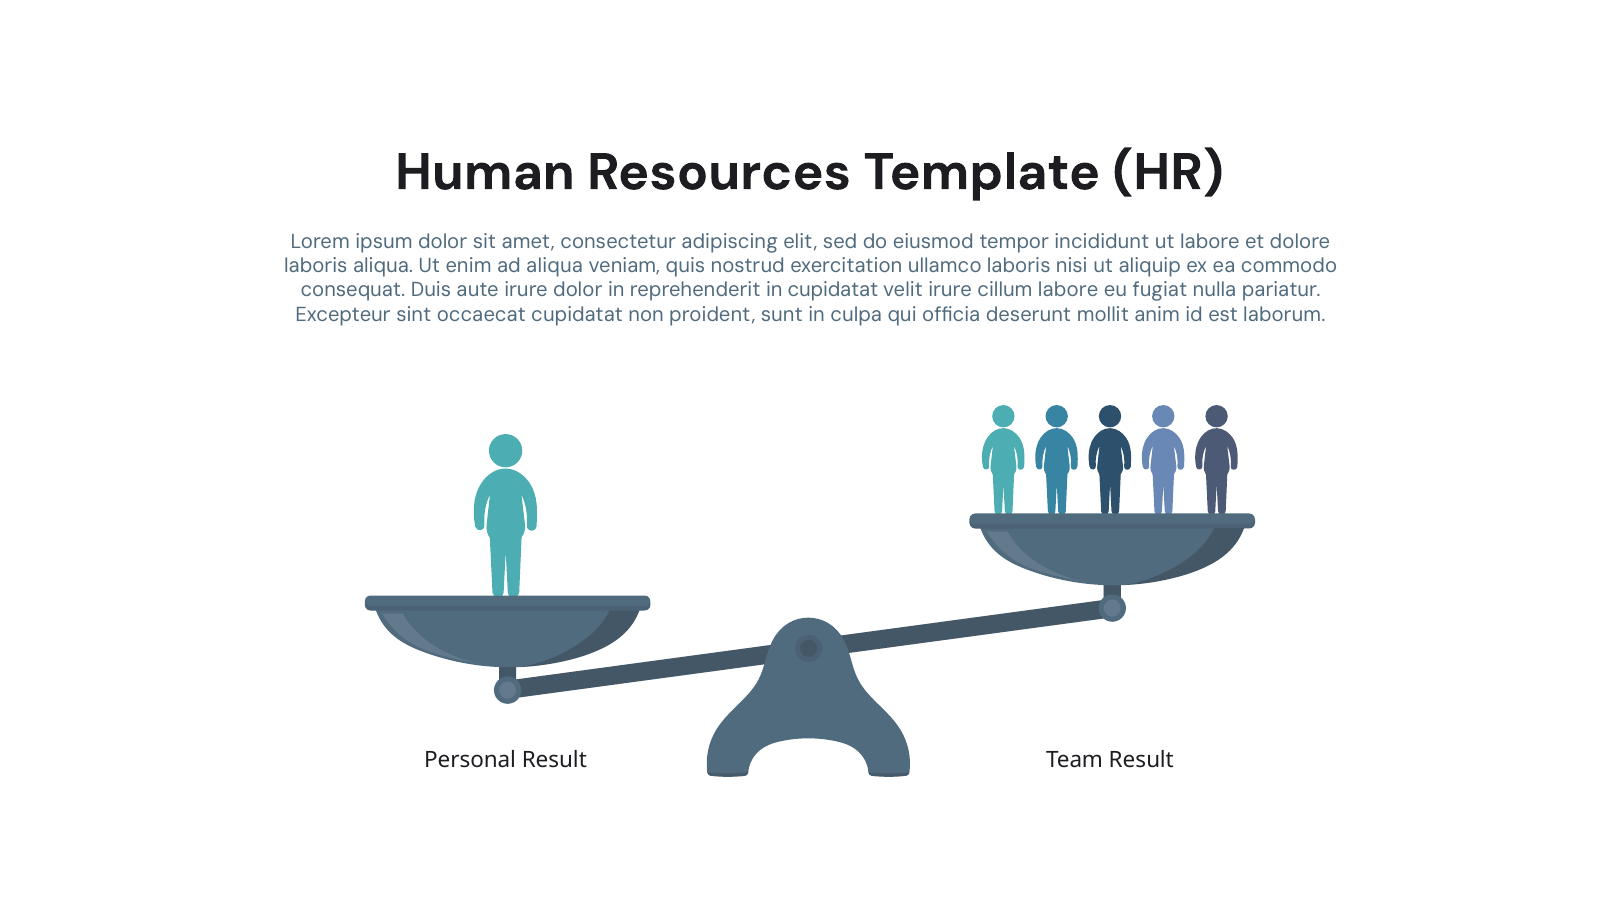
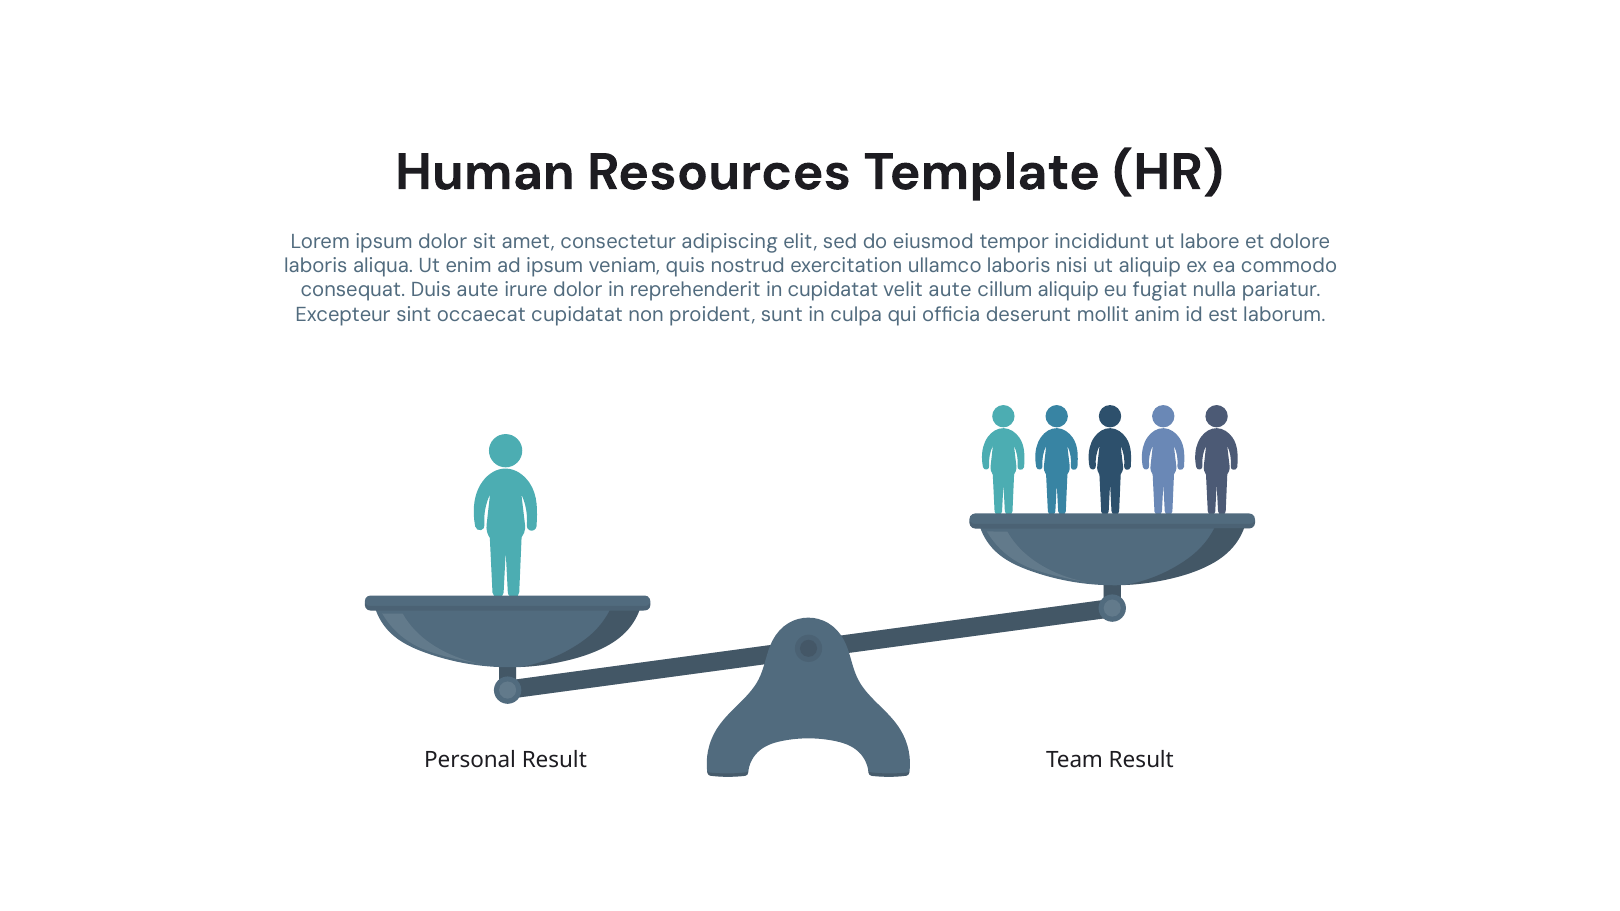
ad aliqua: aliqua -> ipsum
velit irure: irure -> aute
cillum labore: labore -> aliquip
